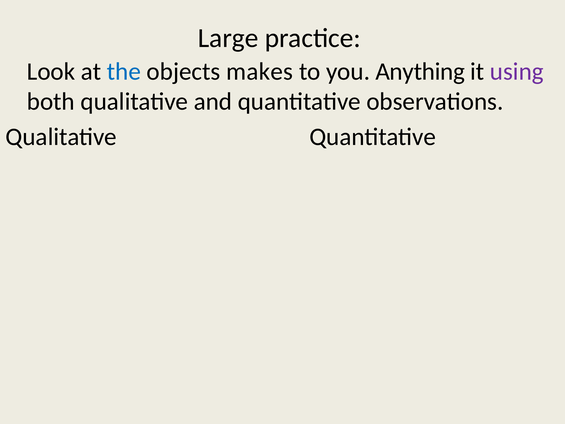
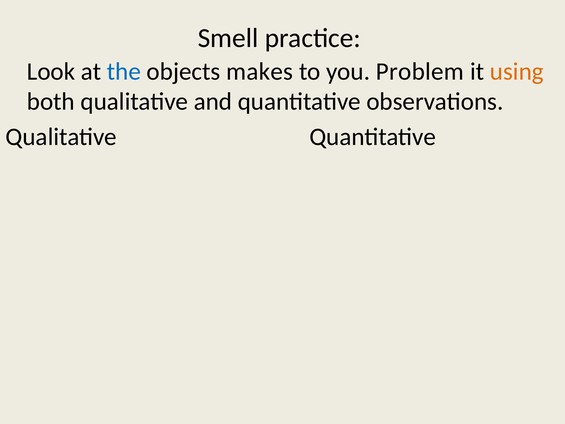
Large: Large -> Smell
Anything: Anything -> Problem
using colour: purple -> orange
